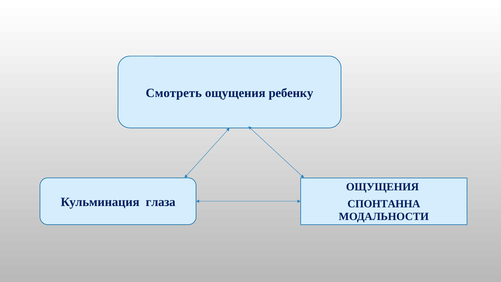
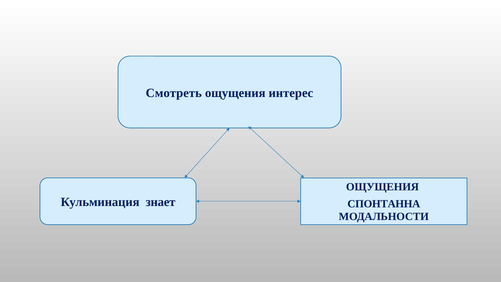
ребенку: ребенку -> интерес
глаза: глаза -> знает
